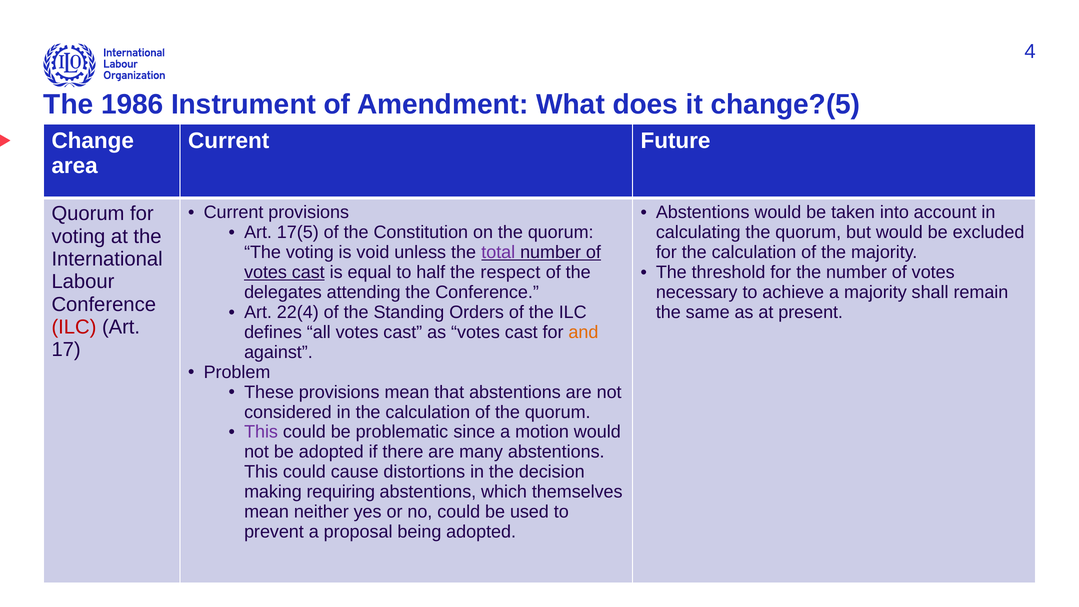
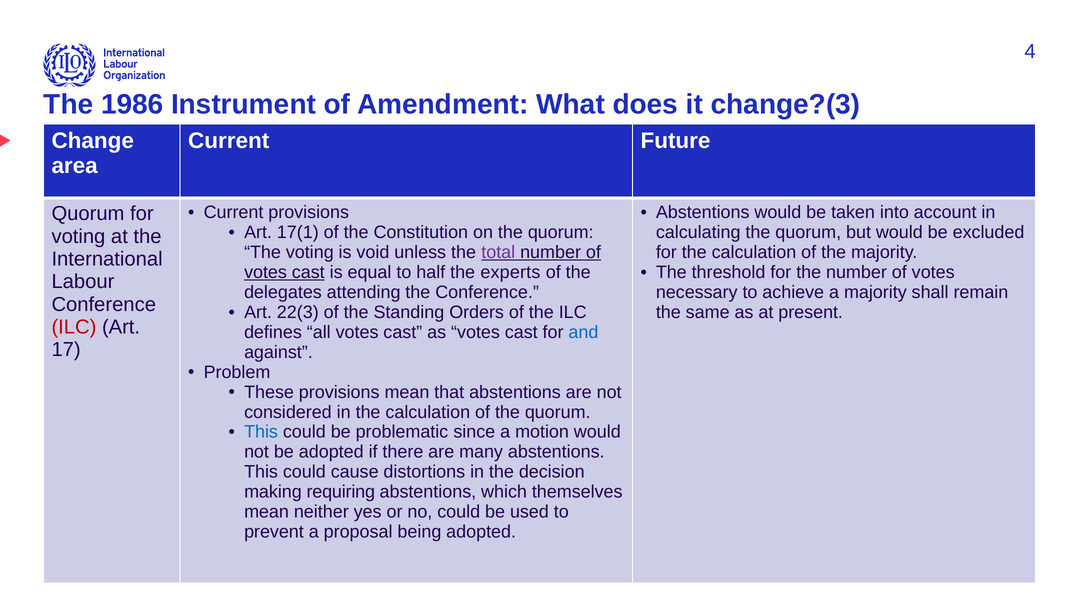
change?(5: change?(5 -> change?(3
17(5: 17(5 -> 17(1
respect: respect -> experts
22(4: 22(4 -> 22(3
and colour: orange -> blue
This at (261, 432) colour: purple -> blue
